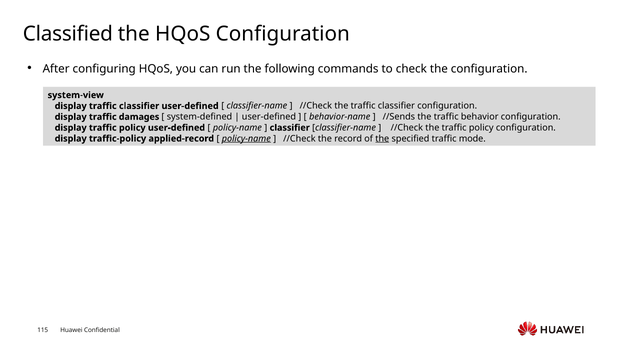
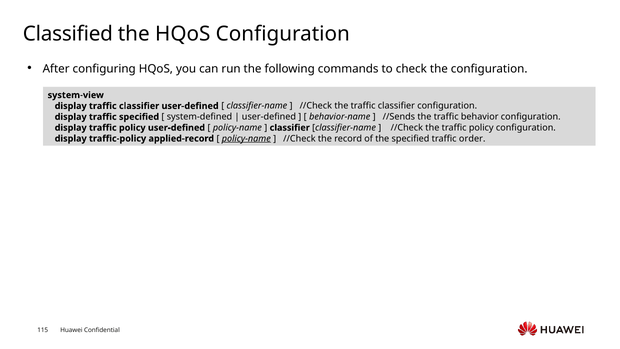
traffic damages: damages -> specified
the at (382, 138) underline: present -> none
mode: mode -> order
